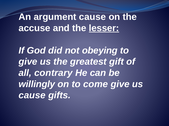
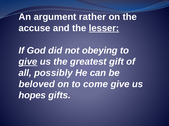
argument cause: cause -> rather
give at (28, 62) underline: none -> present
contrary: contrary -> possibly
willingly: willingly -> beloved
cause at (32, 96): cause -> hopes
